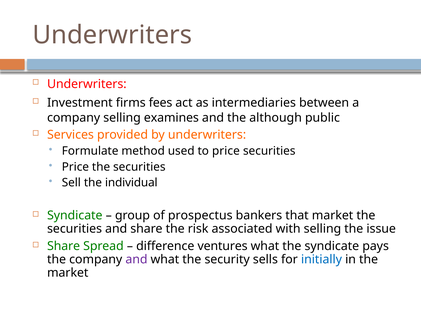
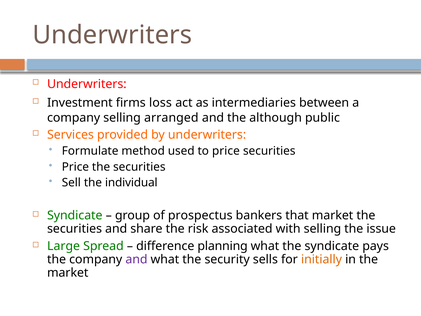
fees: fees -> loss
examines: examines -> arranged
Share at (64, 246): Share -> Large
ventures: ventures -> planning
initially colour: blue -> orange
